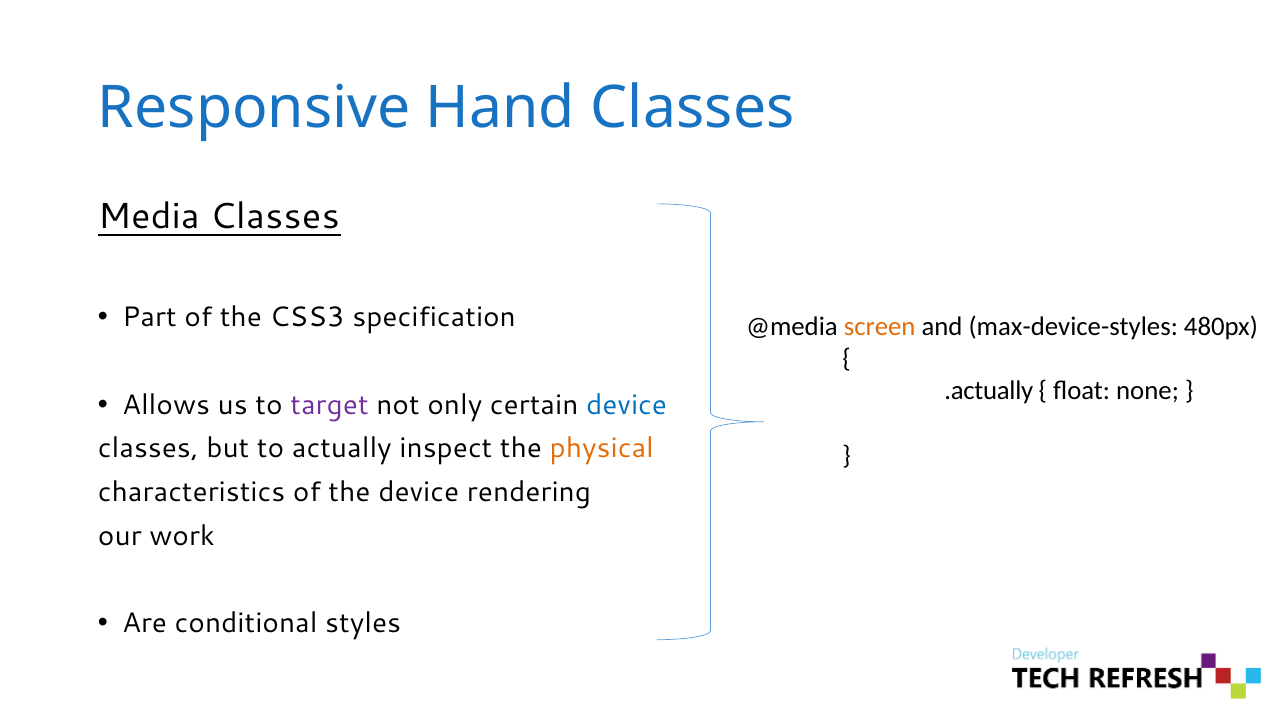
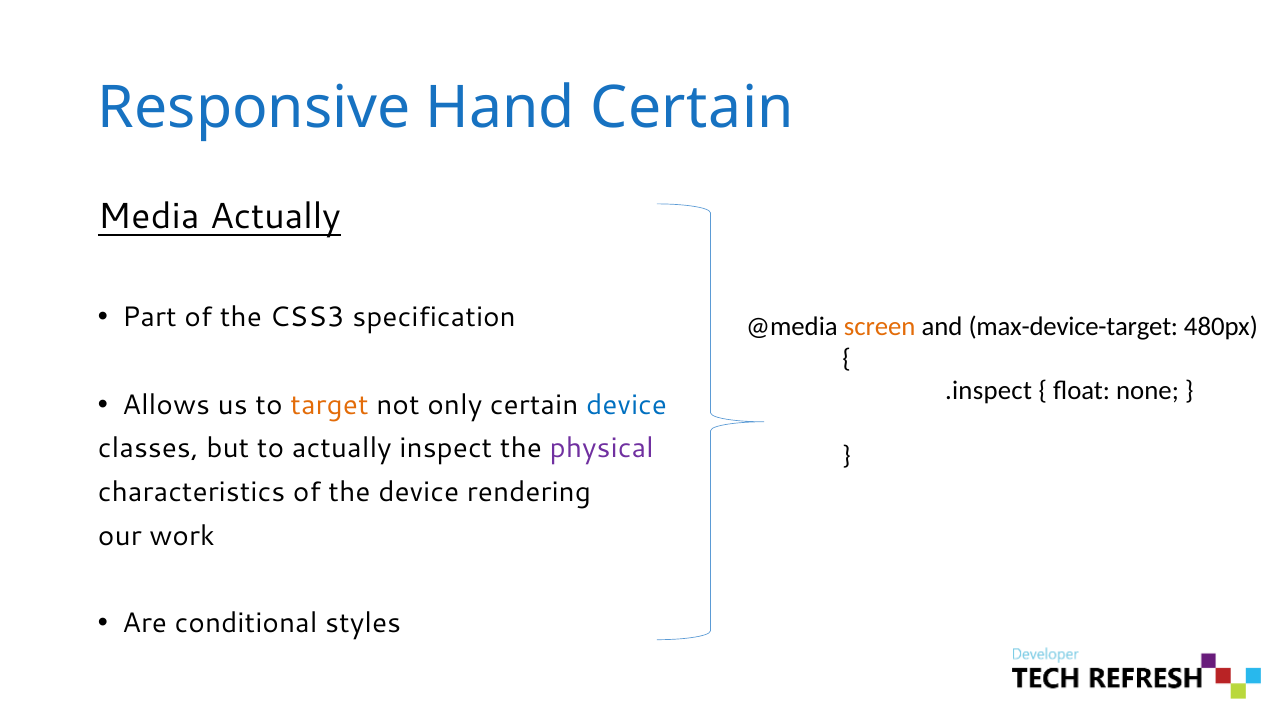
Hand Classes: Classes -> Certain
Media Classes: Classes -> Actually
max-device-styles: max-device-styles -> max-device-target
.actually: .actually -> .inspect
target colour: purple -> orange
physical colour: orange -> purple
